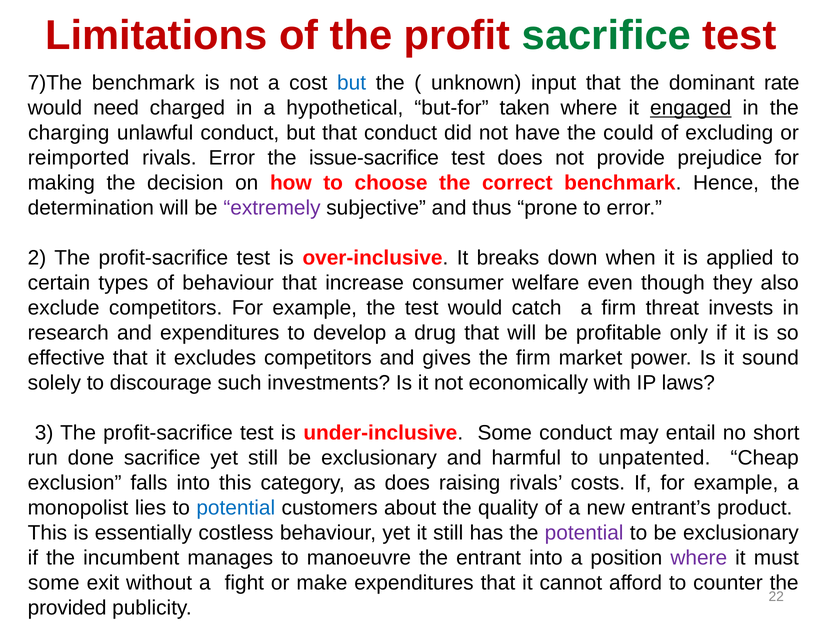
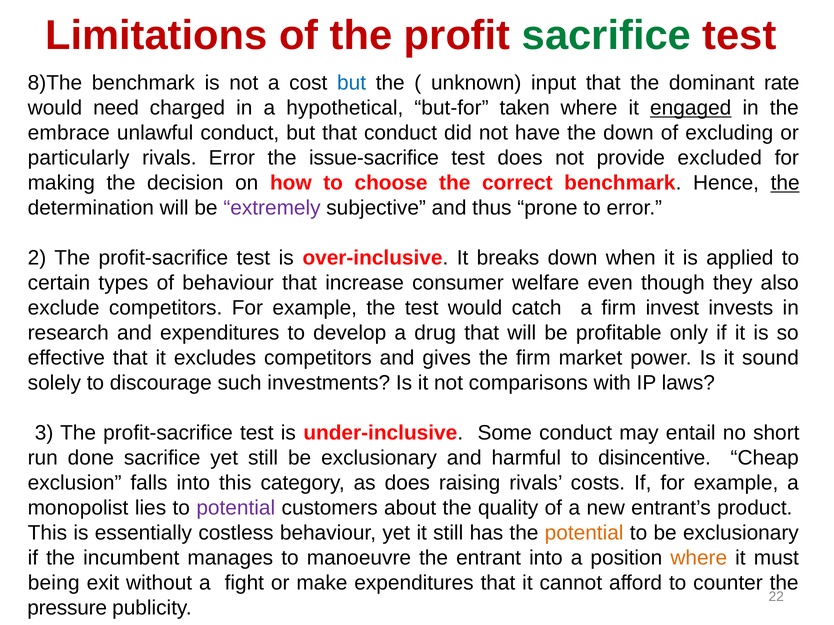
7)The: 7)The -> 8)The
charging: charging -> embrace
the could: could -> down
reimported: reimported -> particularly
prejudice: prejudice -> excluded
the at (785, 183) underline: none -> present
threat: threat -> invest
economically: economically -> comparisons
unpatented: unpatented -> disincentive
potential at (236, 509) colour: blue -> purple
potential at (584, 534) colour: purple -> orange
where at (699, 559) colour: purple -> orange
some at (54, 584): some -> being
provided: provided -> pressure
